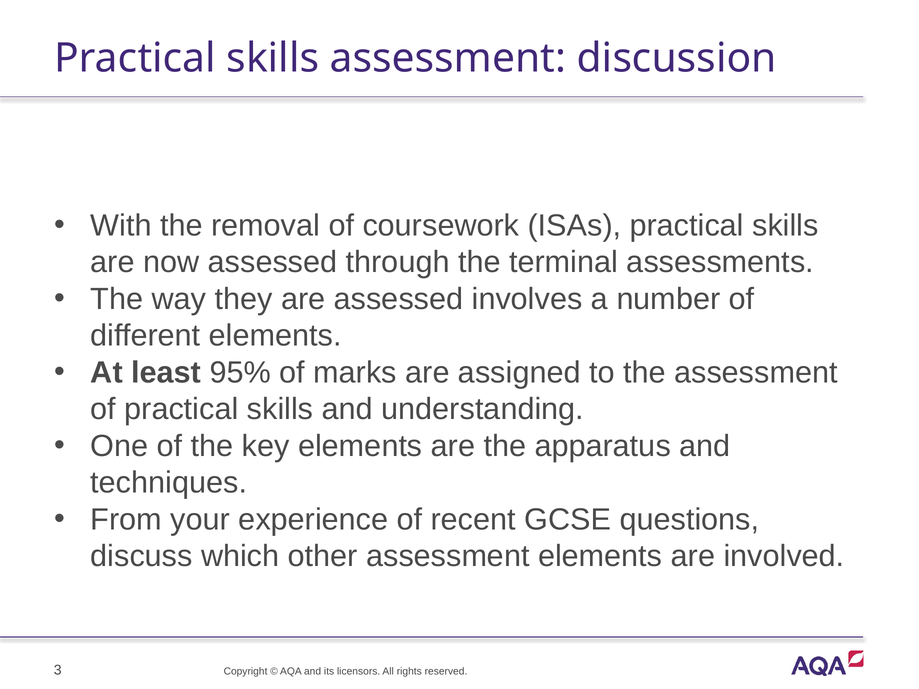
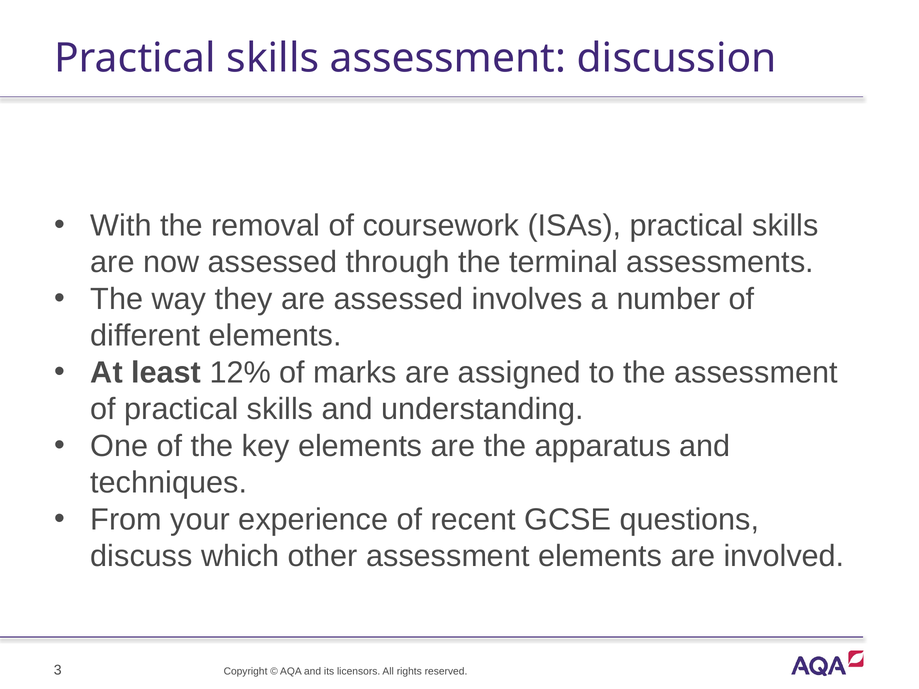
95%: 95% -> 12%
